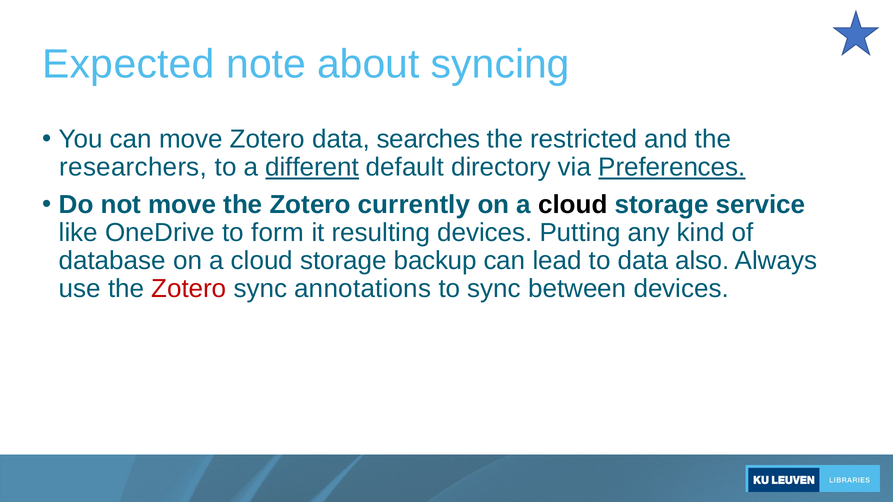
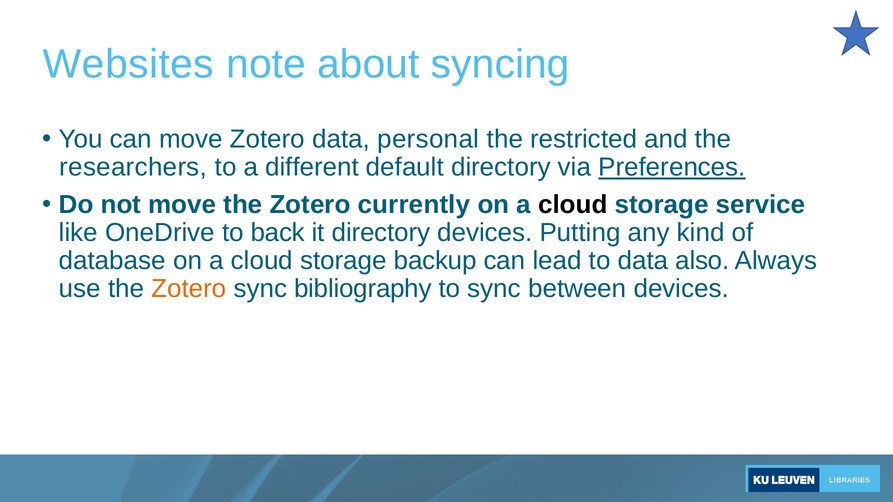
Expected: Expected -> Websites
searches: searches -> personal
different underline: present -> none
form: form -> back
it resulting: resulting -> directory
Zotero at (189, 289) colour: red -> orange
annotations: annotations -> bibliography
